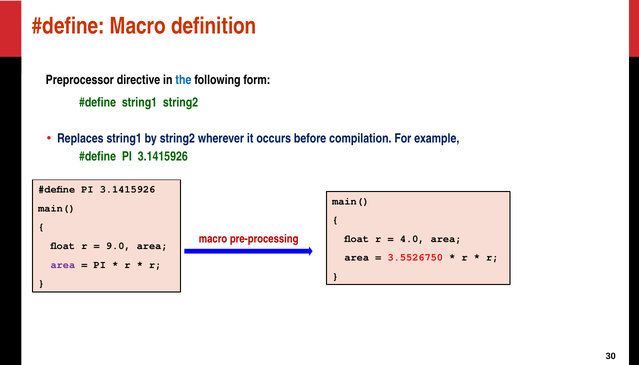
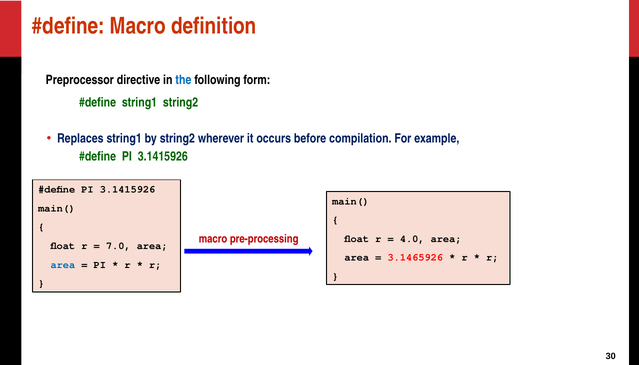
9.0: 9.0 -> 7.0
3.5526750: 3.5526750 -> 3.1465926
area at (63, 265) colour: purple -> blue
